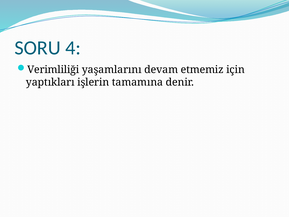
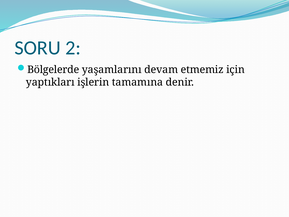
4: 4 -> 2
Verimliliği: Verimliliği -> Bölgelerde
